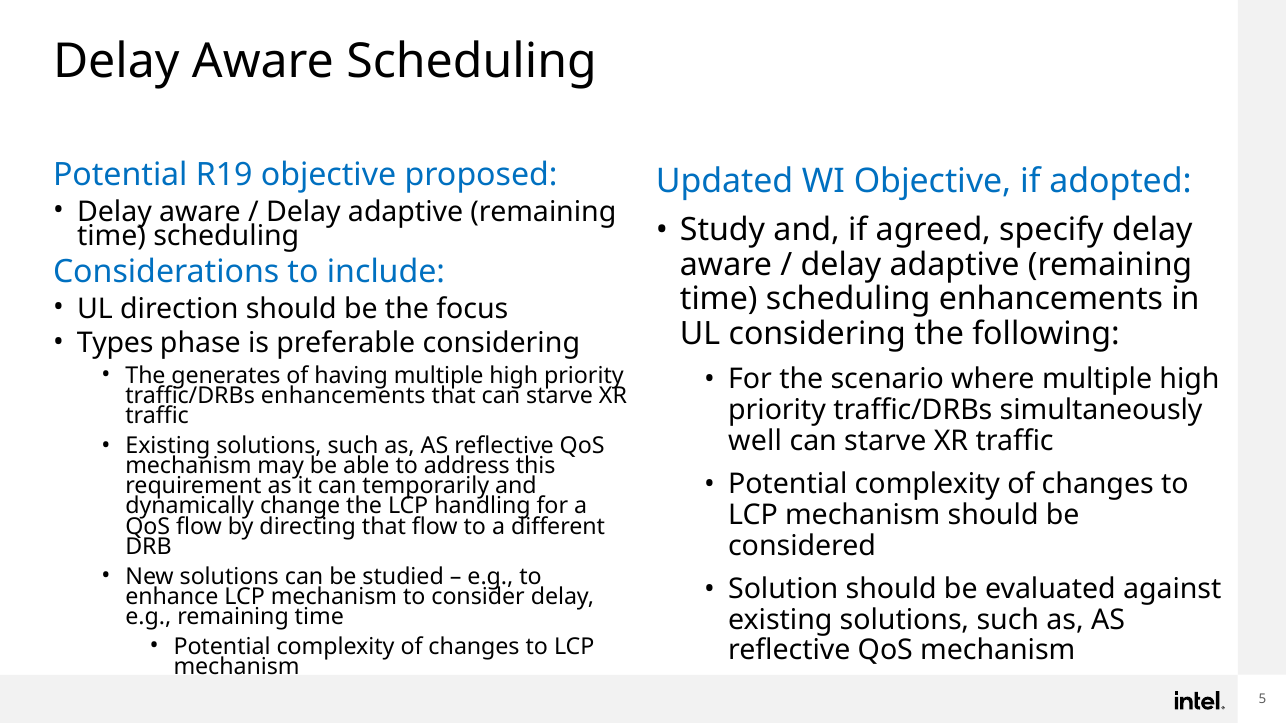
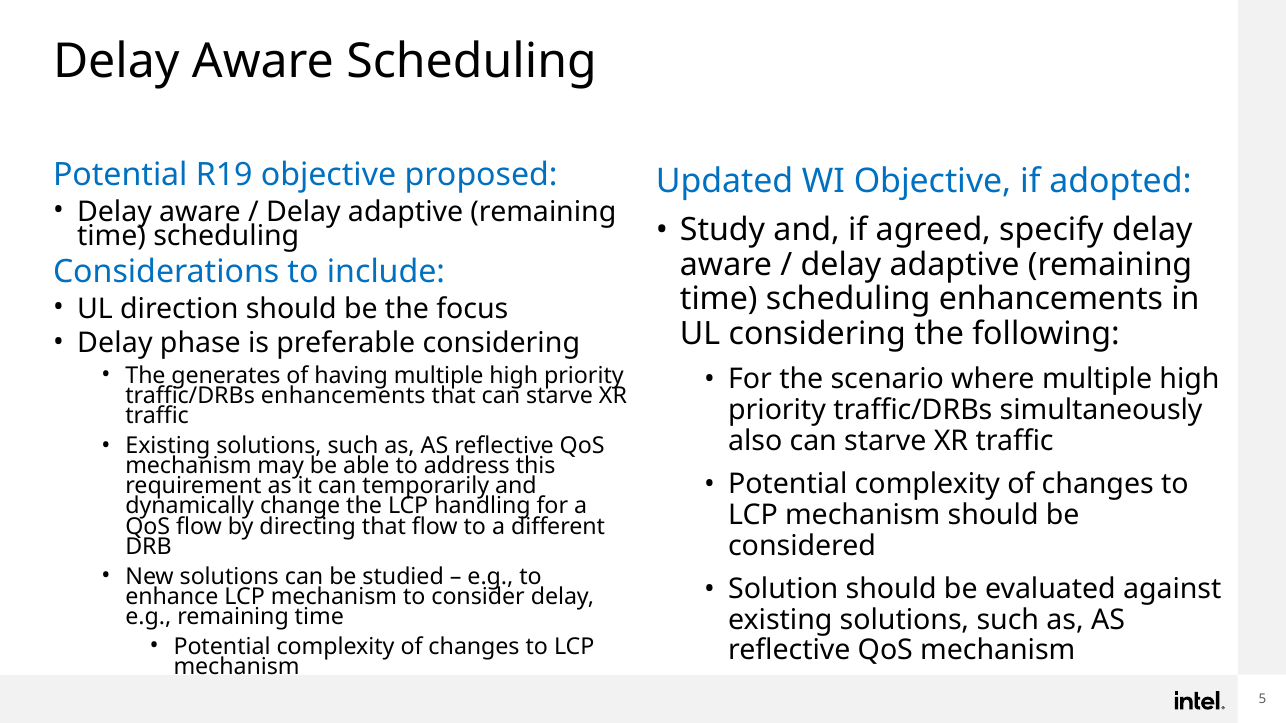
Types at (115, 343): Types -> Delay
well: well -> also
